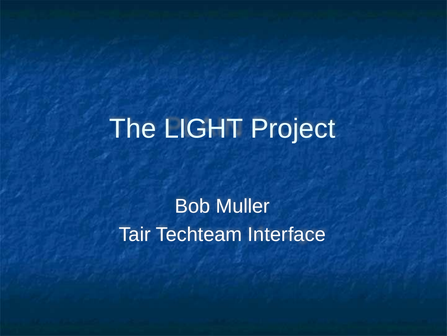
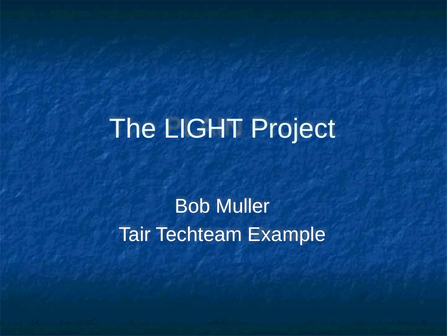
Interface: Interface -> Example
